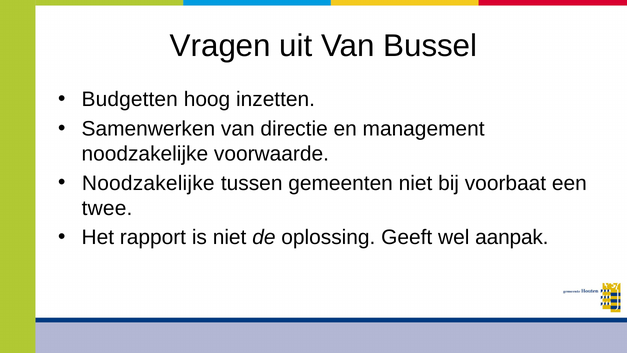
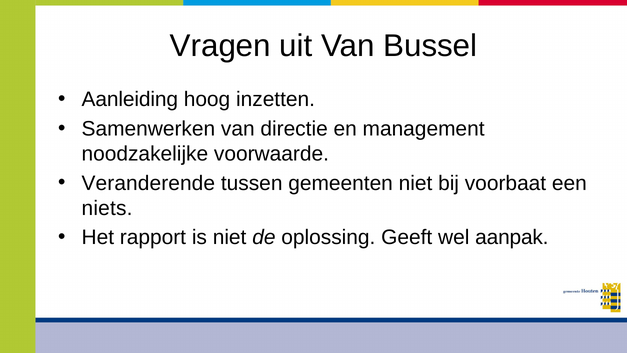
Budgetten: Budgetten -> Aanleiding
Noodzakelijke at (148, 183): Noodzakelijke -> Veranderende
twee: twee -> niets
